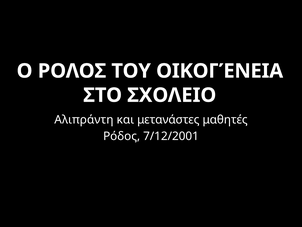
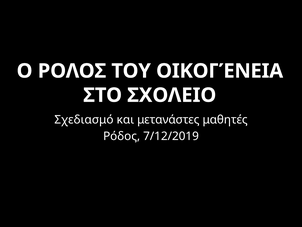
Αλιπράντη: Αλιπράντη -> Σχεδιασμό
7/12/2001: 7/12/2001 -> 7/12/2019
